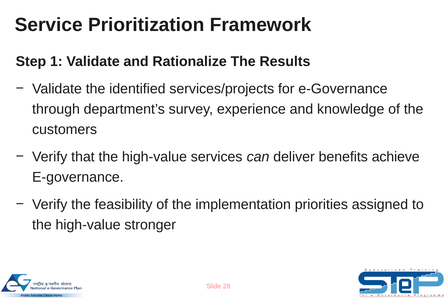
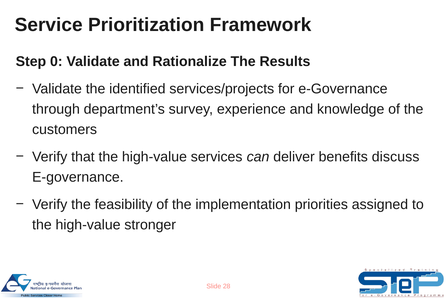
1: 1 -> 0
achieve: achieve -> discuss
